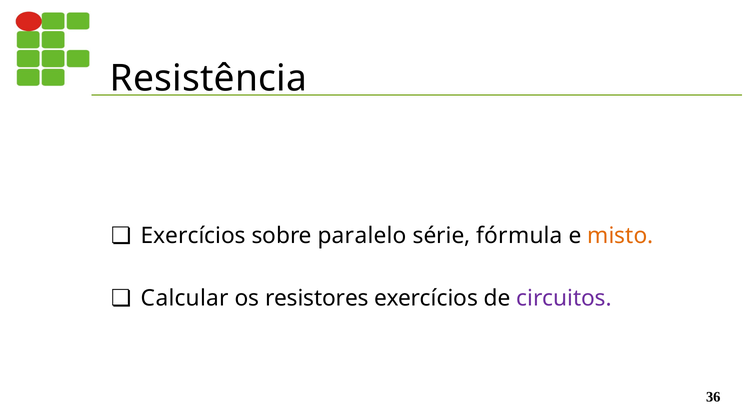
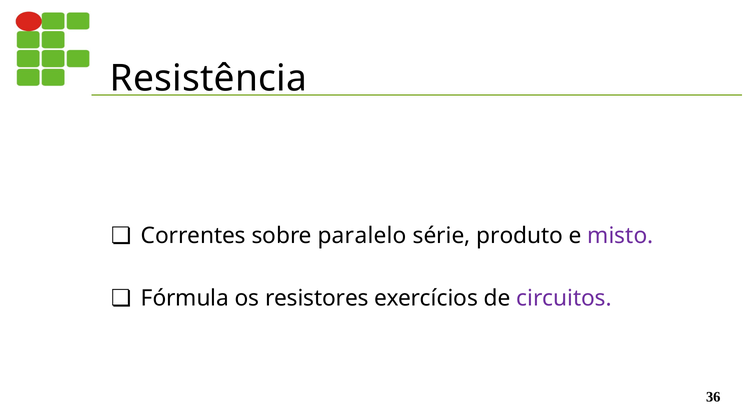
Exercícios at (193, 236): Exercícios -> Correntes
fórmula: fórmula -> produto
misto colour: orange -> purple
Calcular: Calcular -> Fórmula
